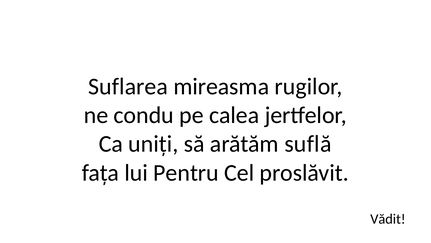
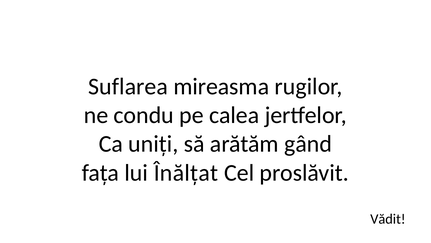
suflă: suflă -> gând
Pentru: Pentru -> Înălțat
